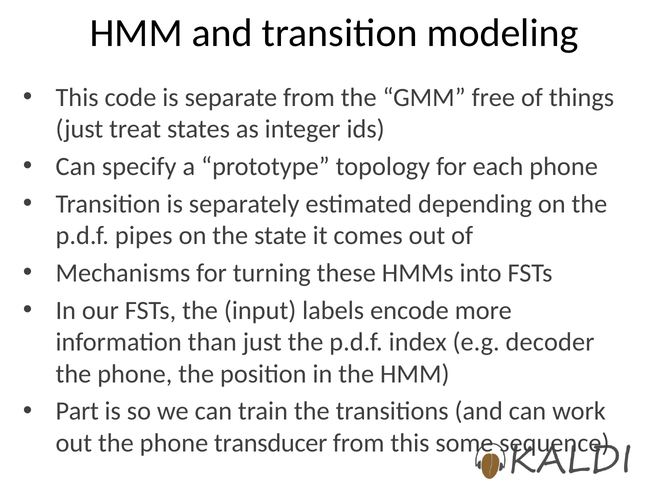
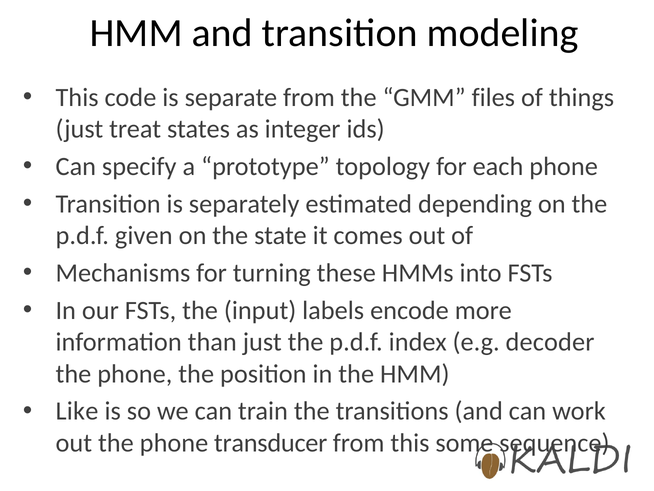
free: free -> files
pipes: pipes -> given
Part: Part -> Like
